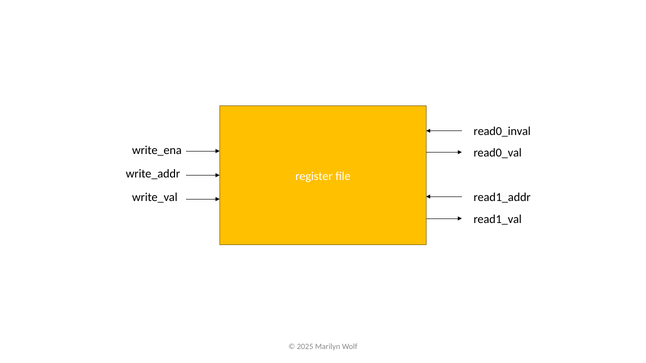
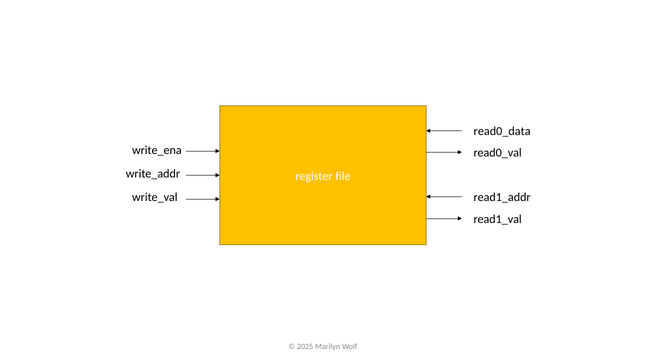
read0_inval: read0_inval -> read0_data
